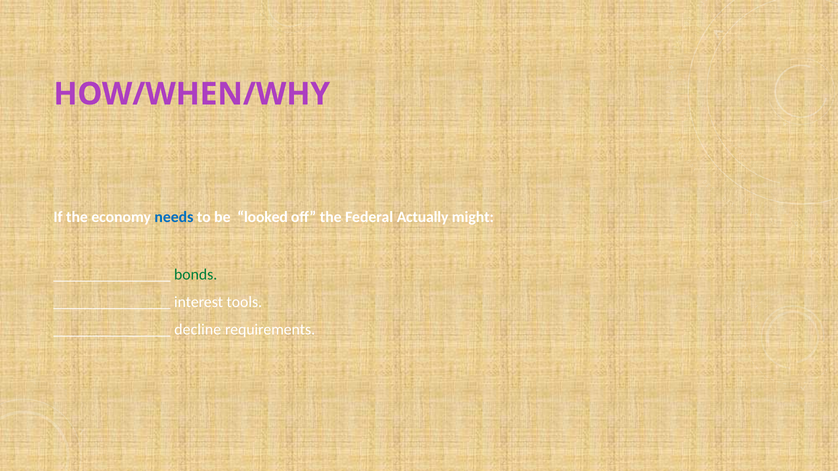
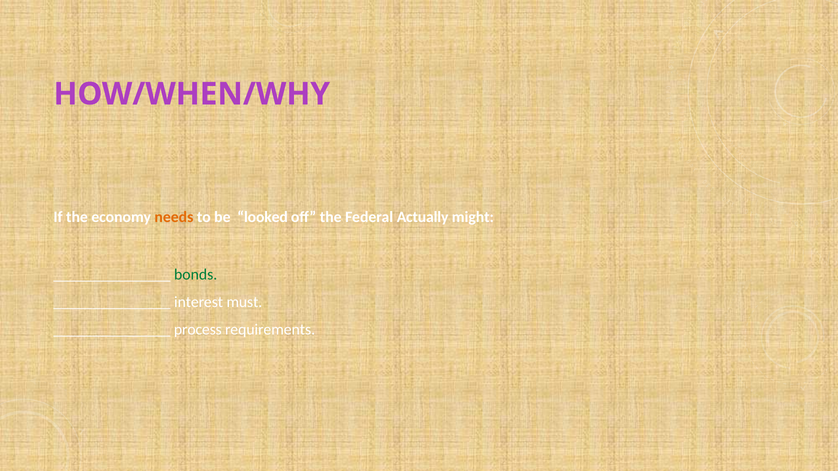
needs colour: blue -> orange
tools: tools -> must
decline: decline -> process
